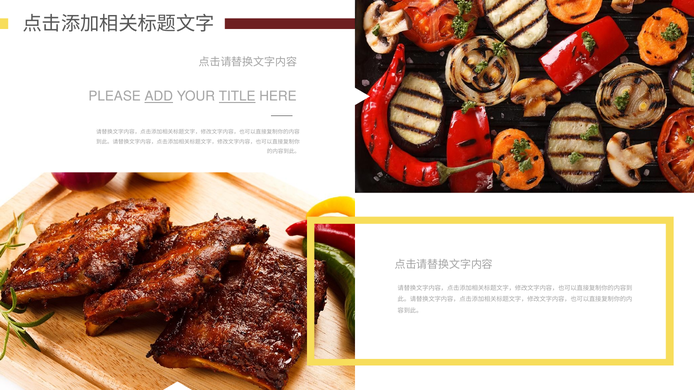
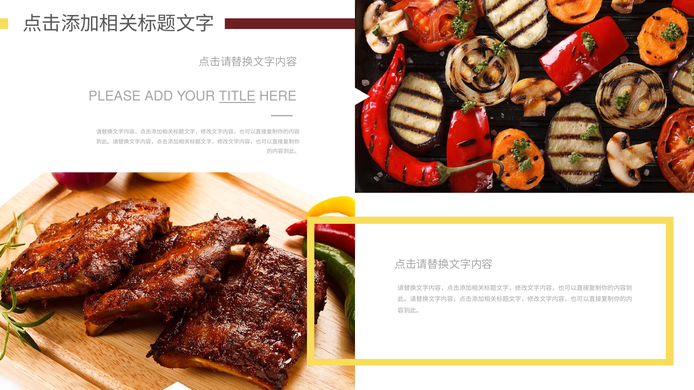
ADD underline: present -> none
